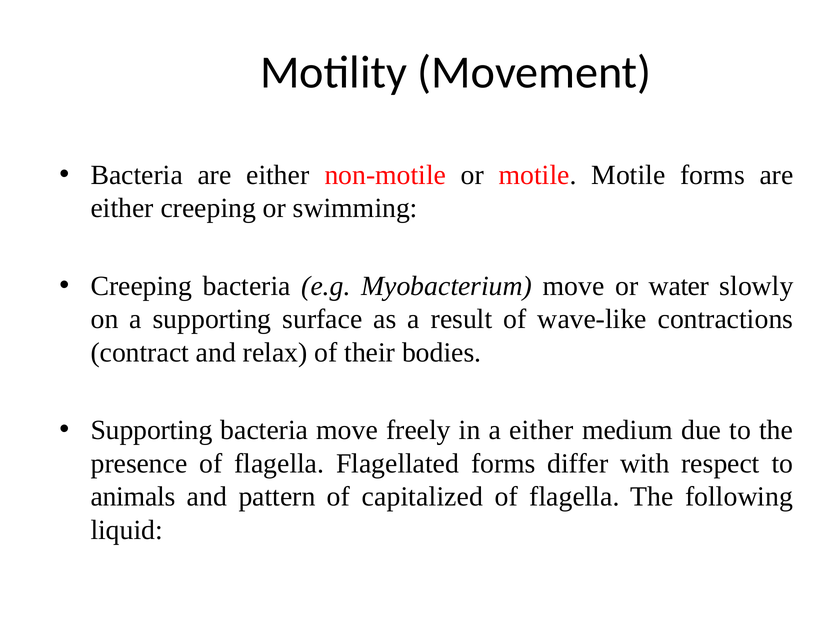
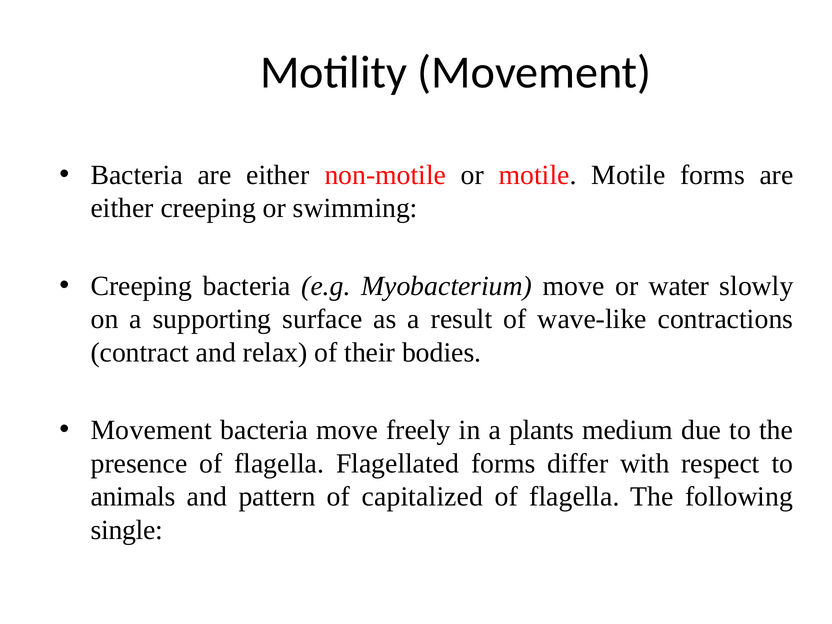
Supporting at (152, 430): Supporting -> Movement
a either: either -> plants
liquid: liquid -> single
